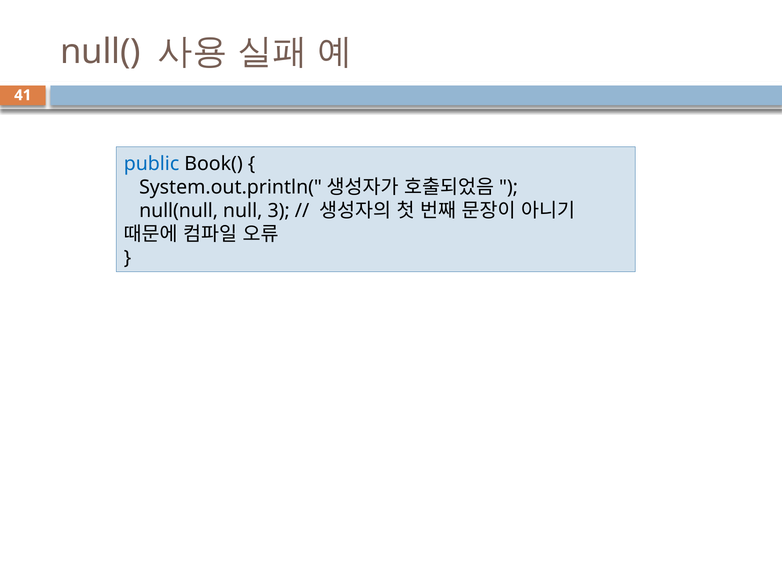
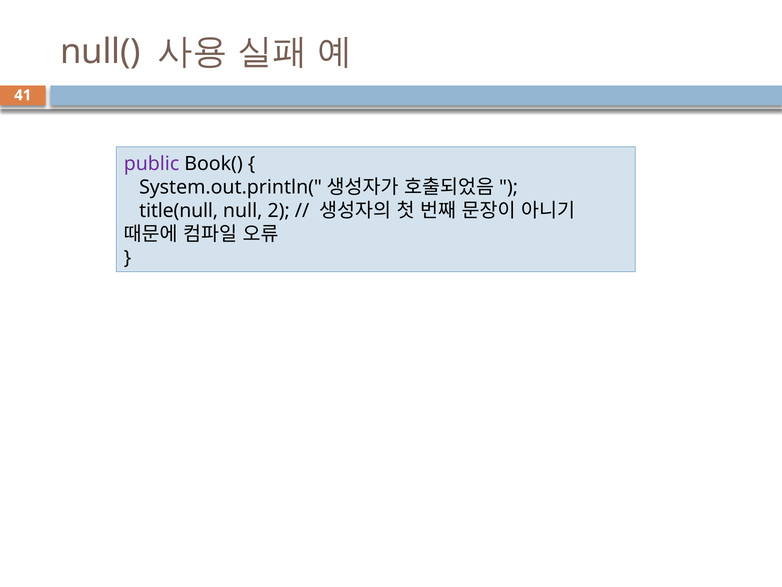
public colour: blue -> purple
null(null: null(null -> title(null
3: 3 -> 2
